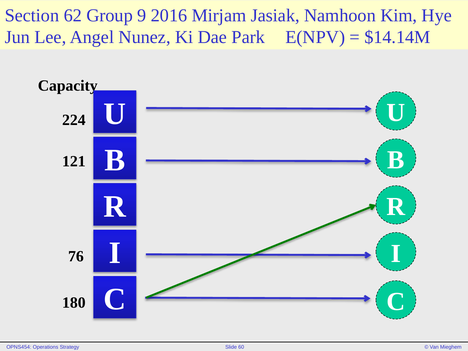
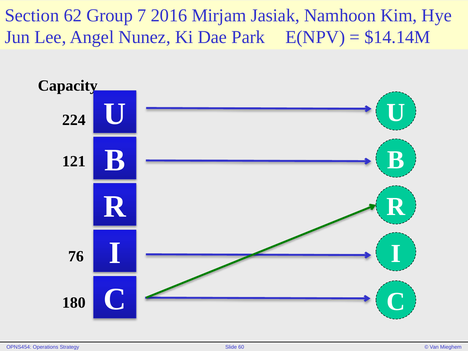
9: 9 -> 7
